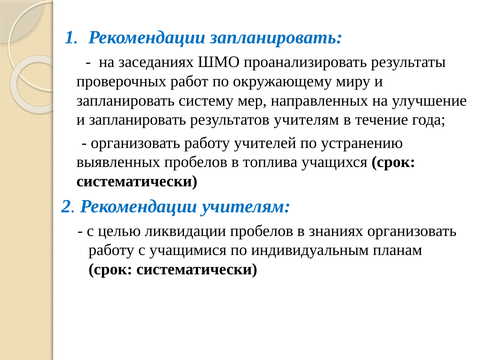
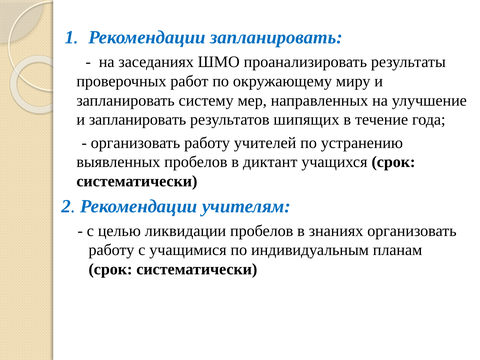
результатов учителям: учителям -> шипящих
топлива: топлива -> диктант
